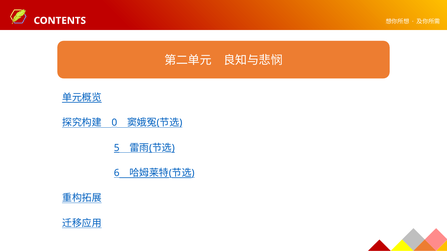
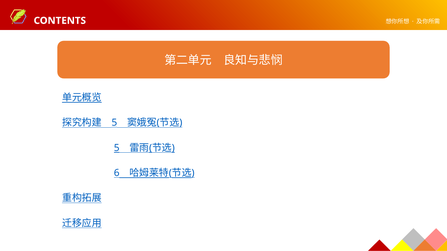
0 at (114, 123): 0 -> 5
